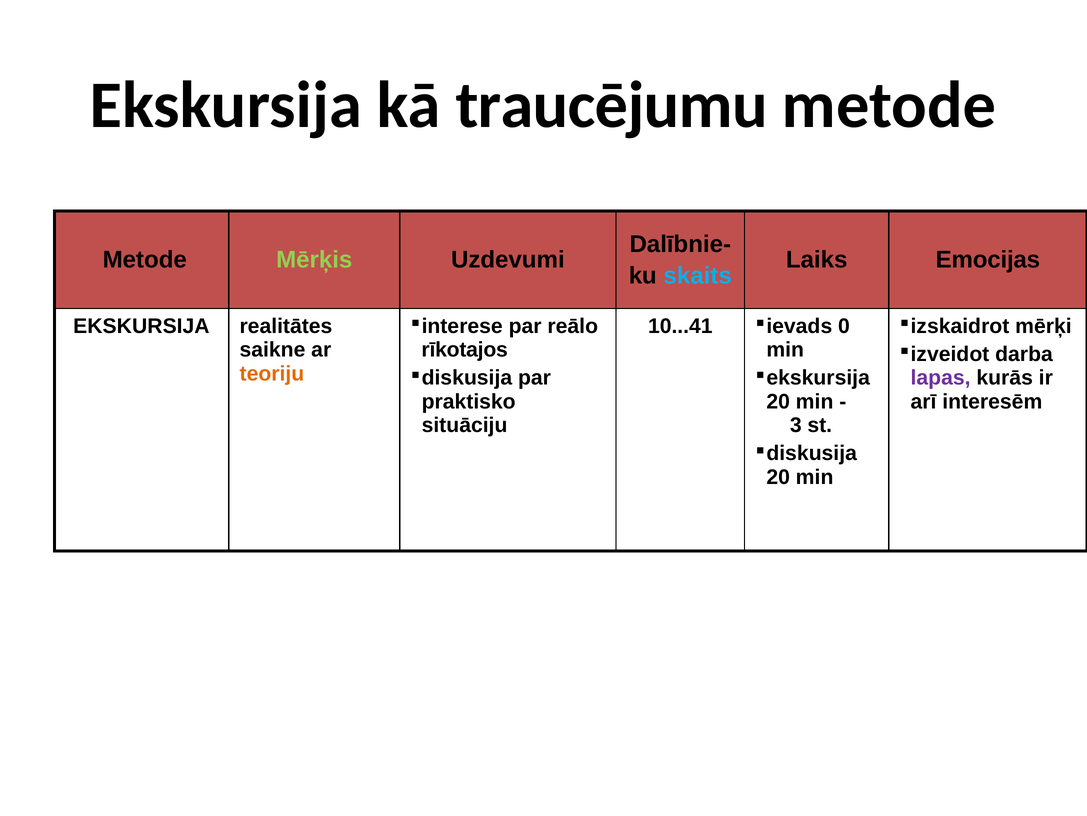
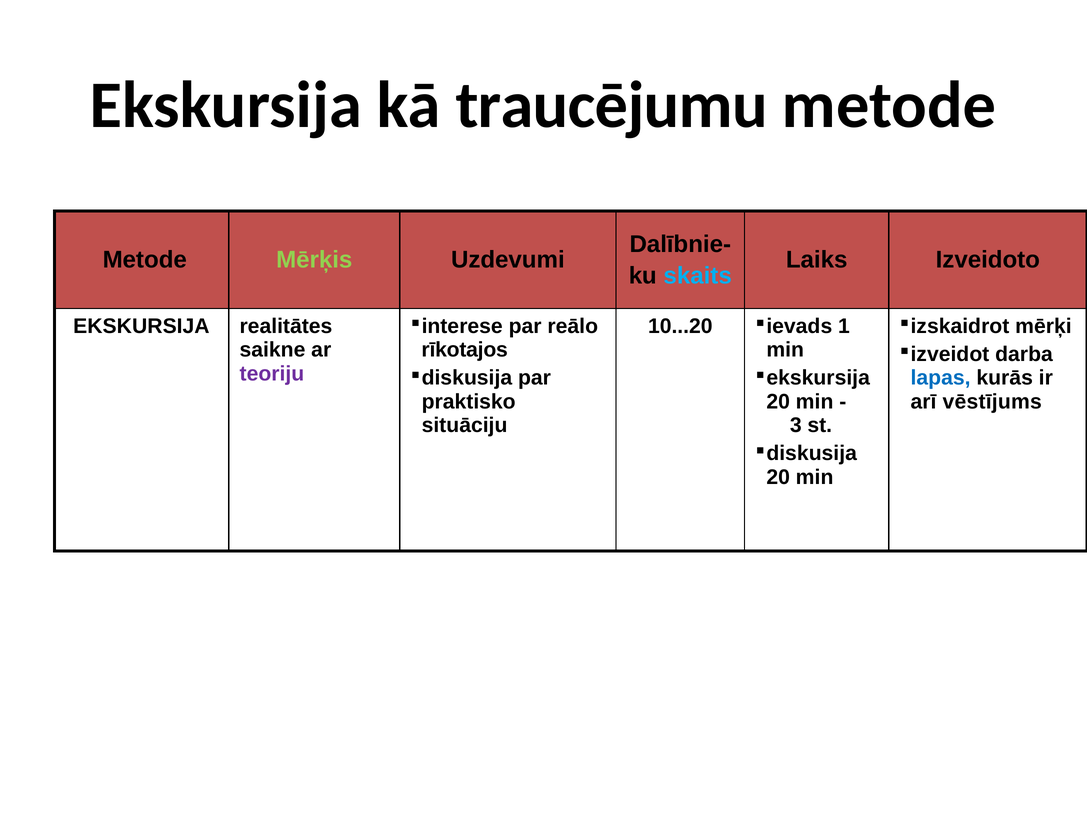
Emocijas: Emocijas -> Izveidoto
10...41: 10...41 -> 10...20
0: 0 -> 1
teoriju colour: orange -> purple
lapas colour: purple -> blue
interesēm: interesēm -> vēstījums
